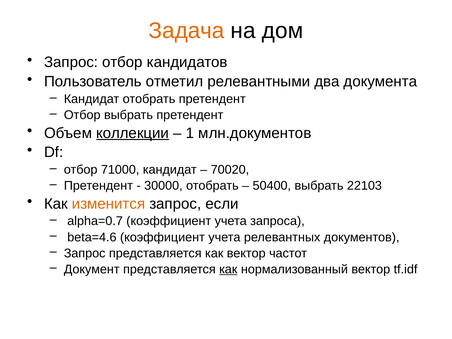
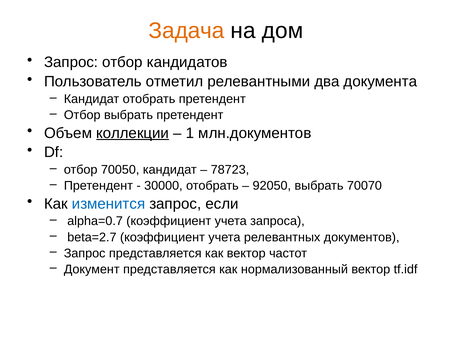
71000: 71000 -> 70050
70020: 70020 -> 78723
50400: 50400 -> 92050
22103: 22103 -> 70070
изменится colour: orange -> blue
beta=4.6: beta=4.6 -> beta=2.7
как at (228, 269) underline: present -> none
